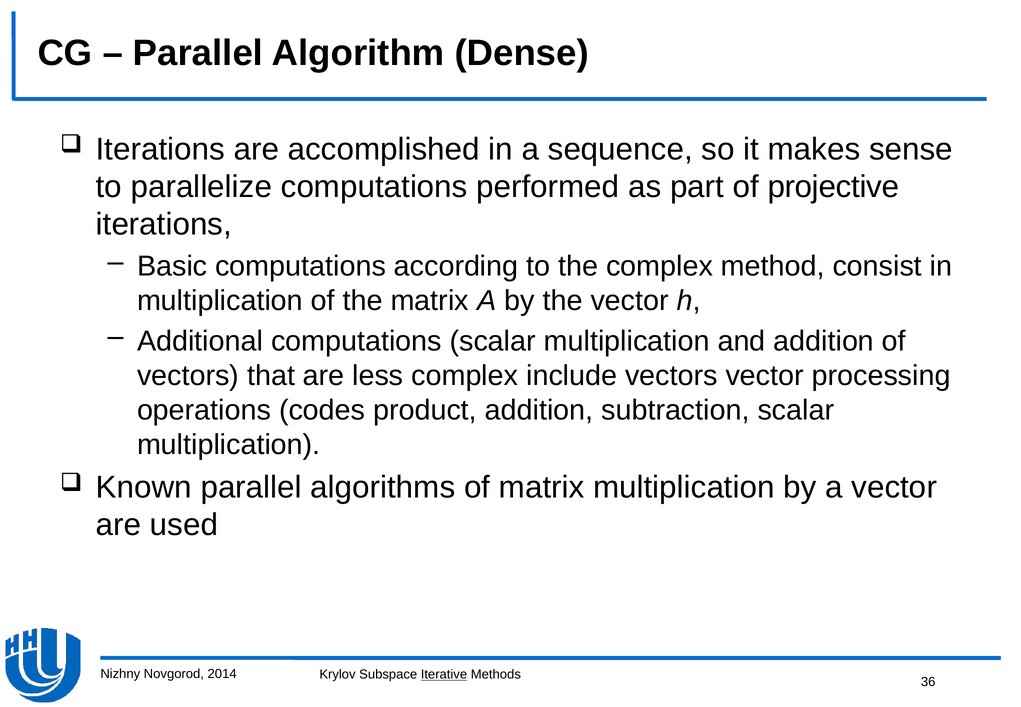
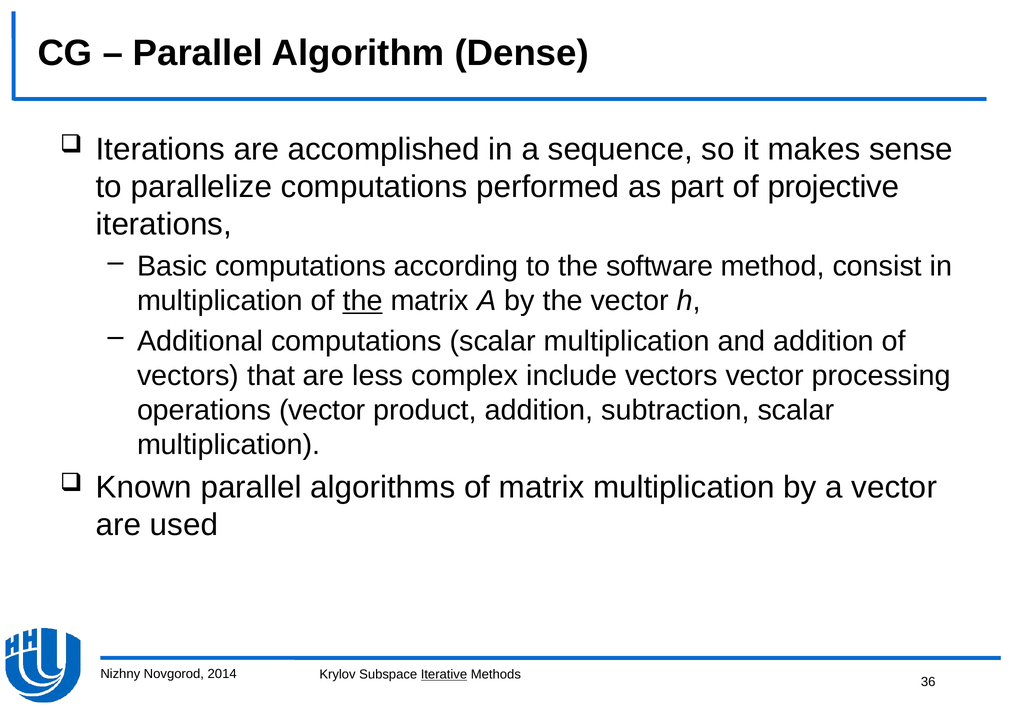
the complex: complex -> software
the at (363, 301) underline: none -> present
operations codes: codes -> vector
